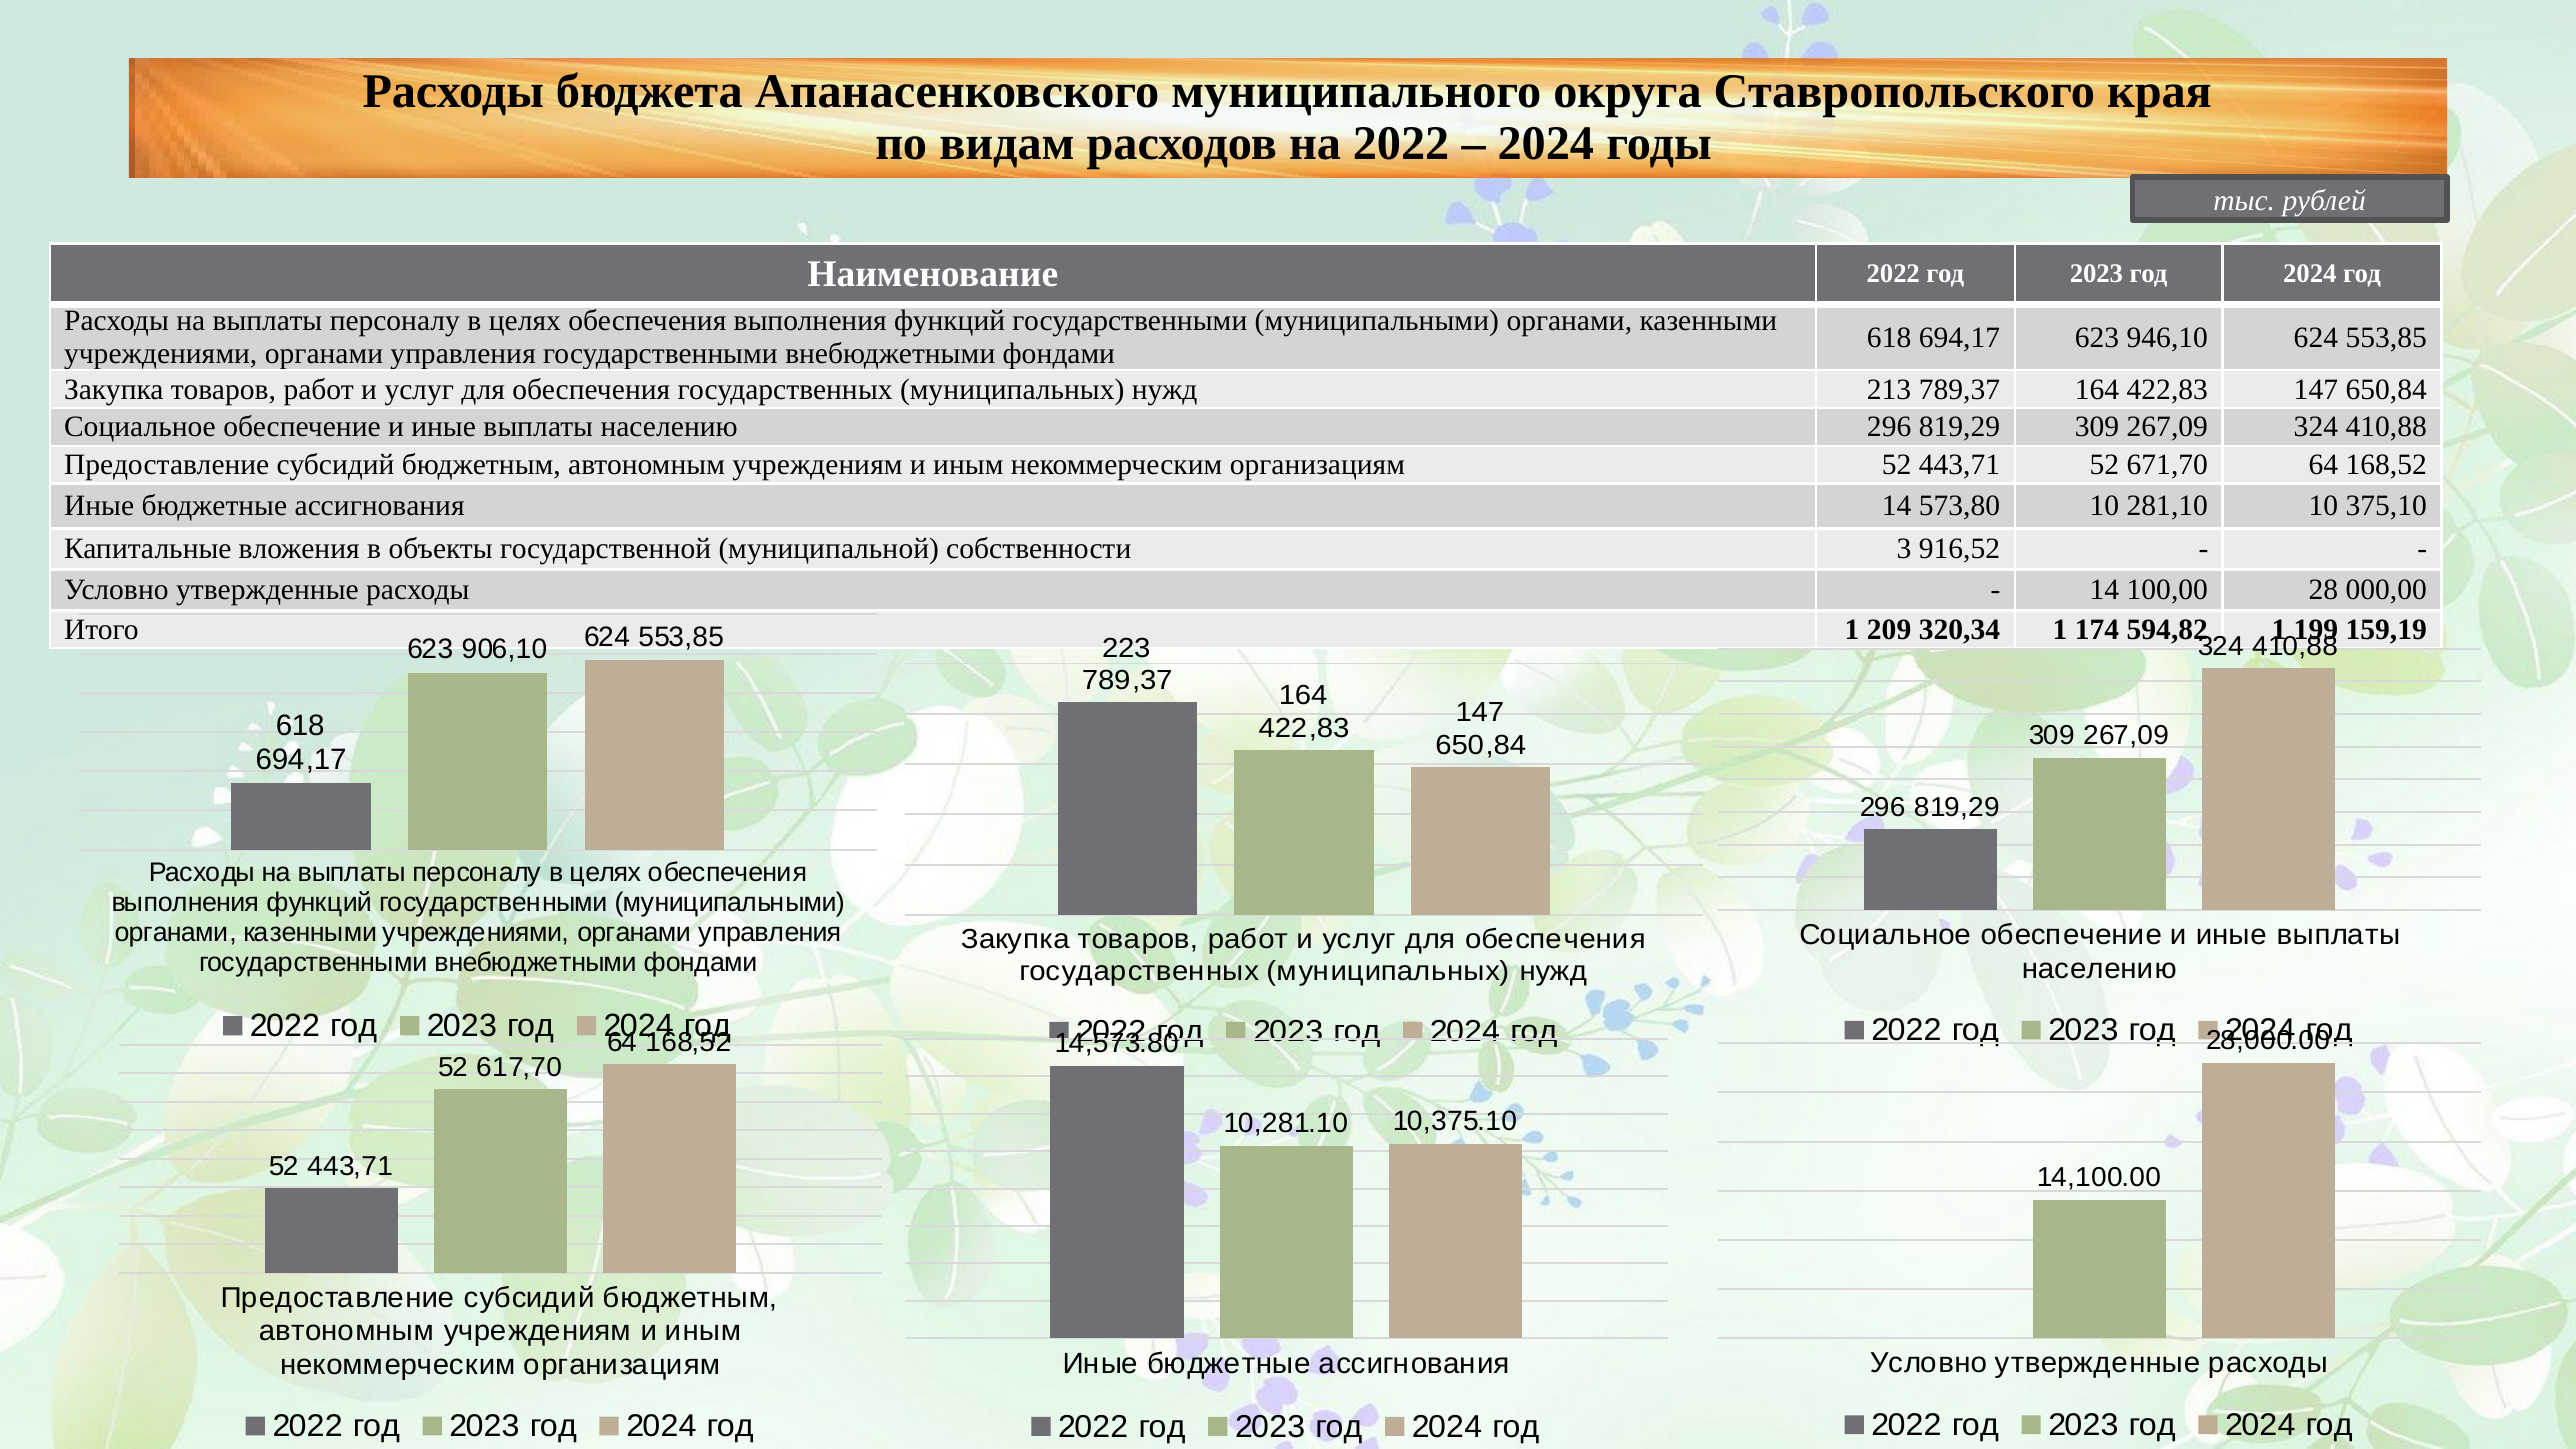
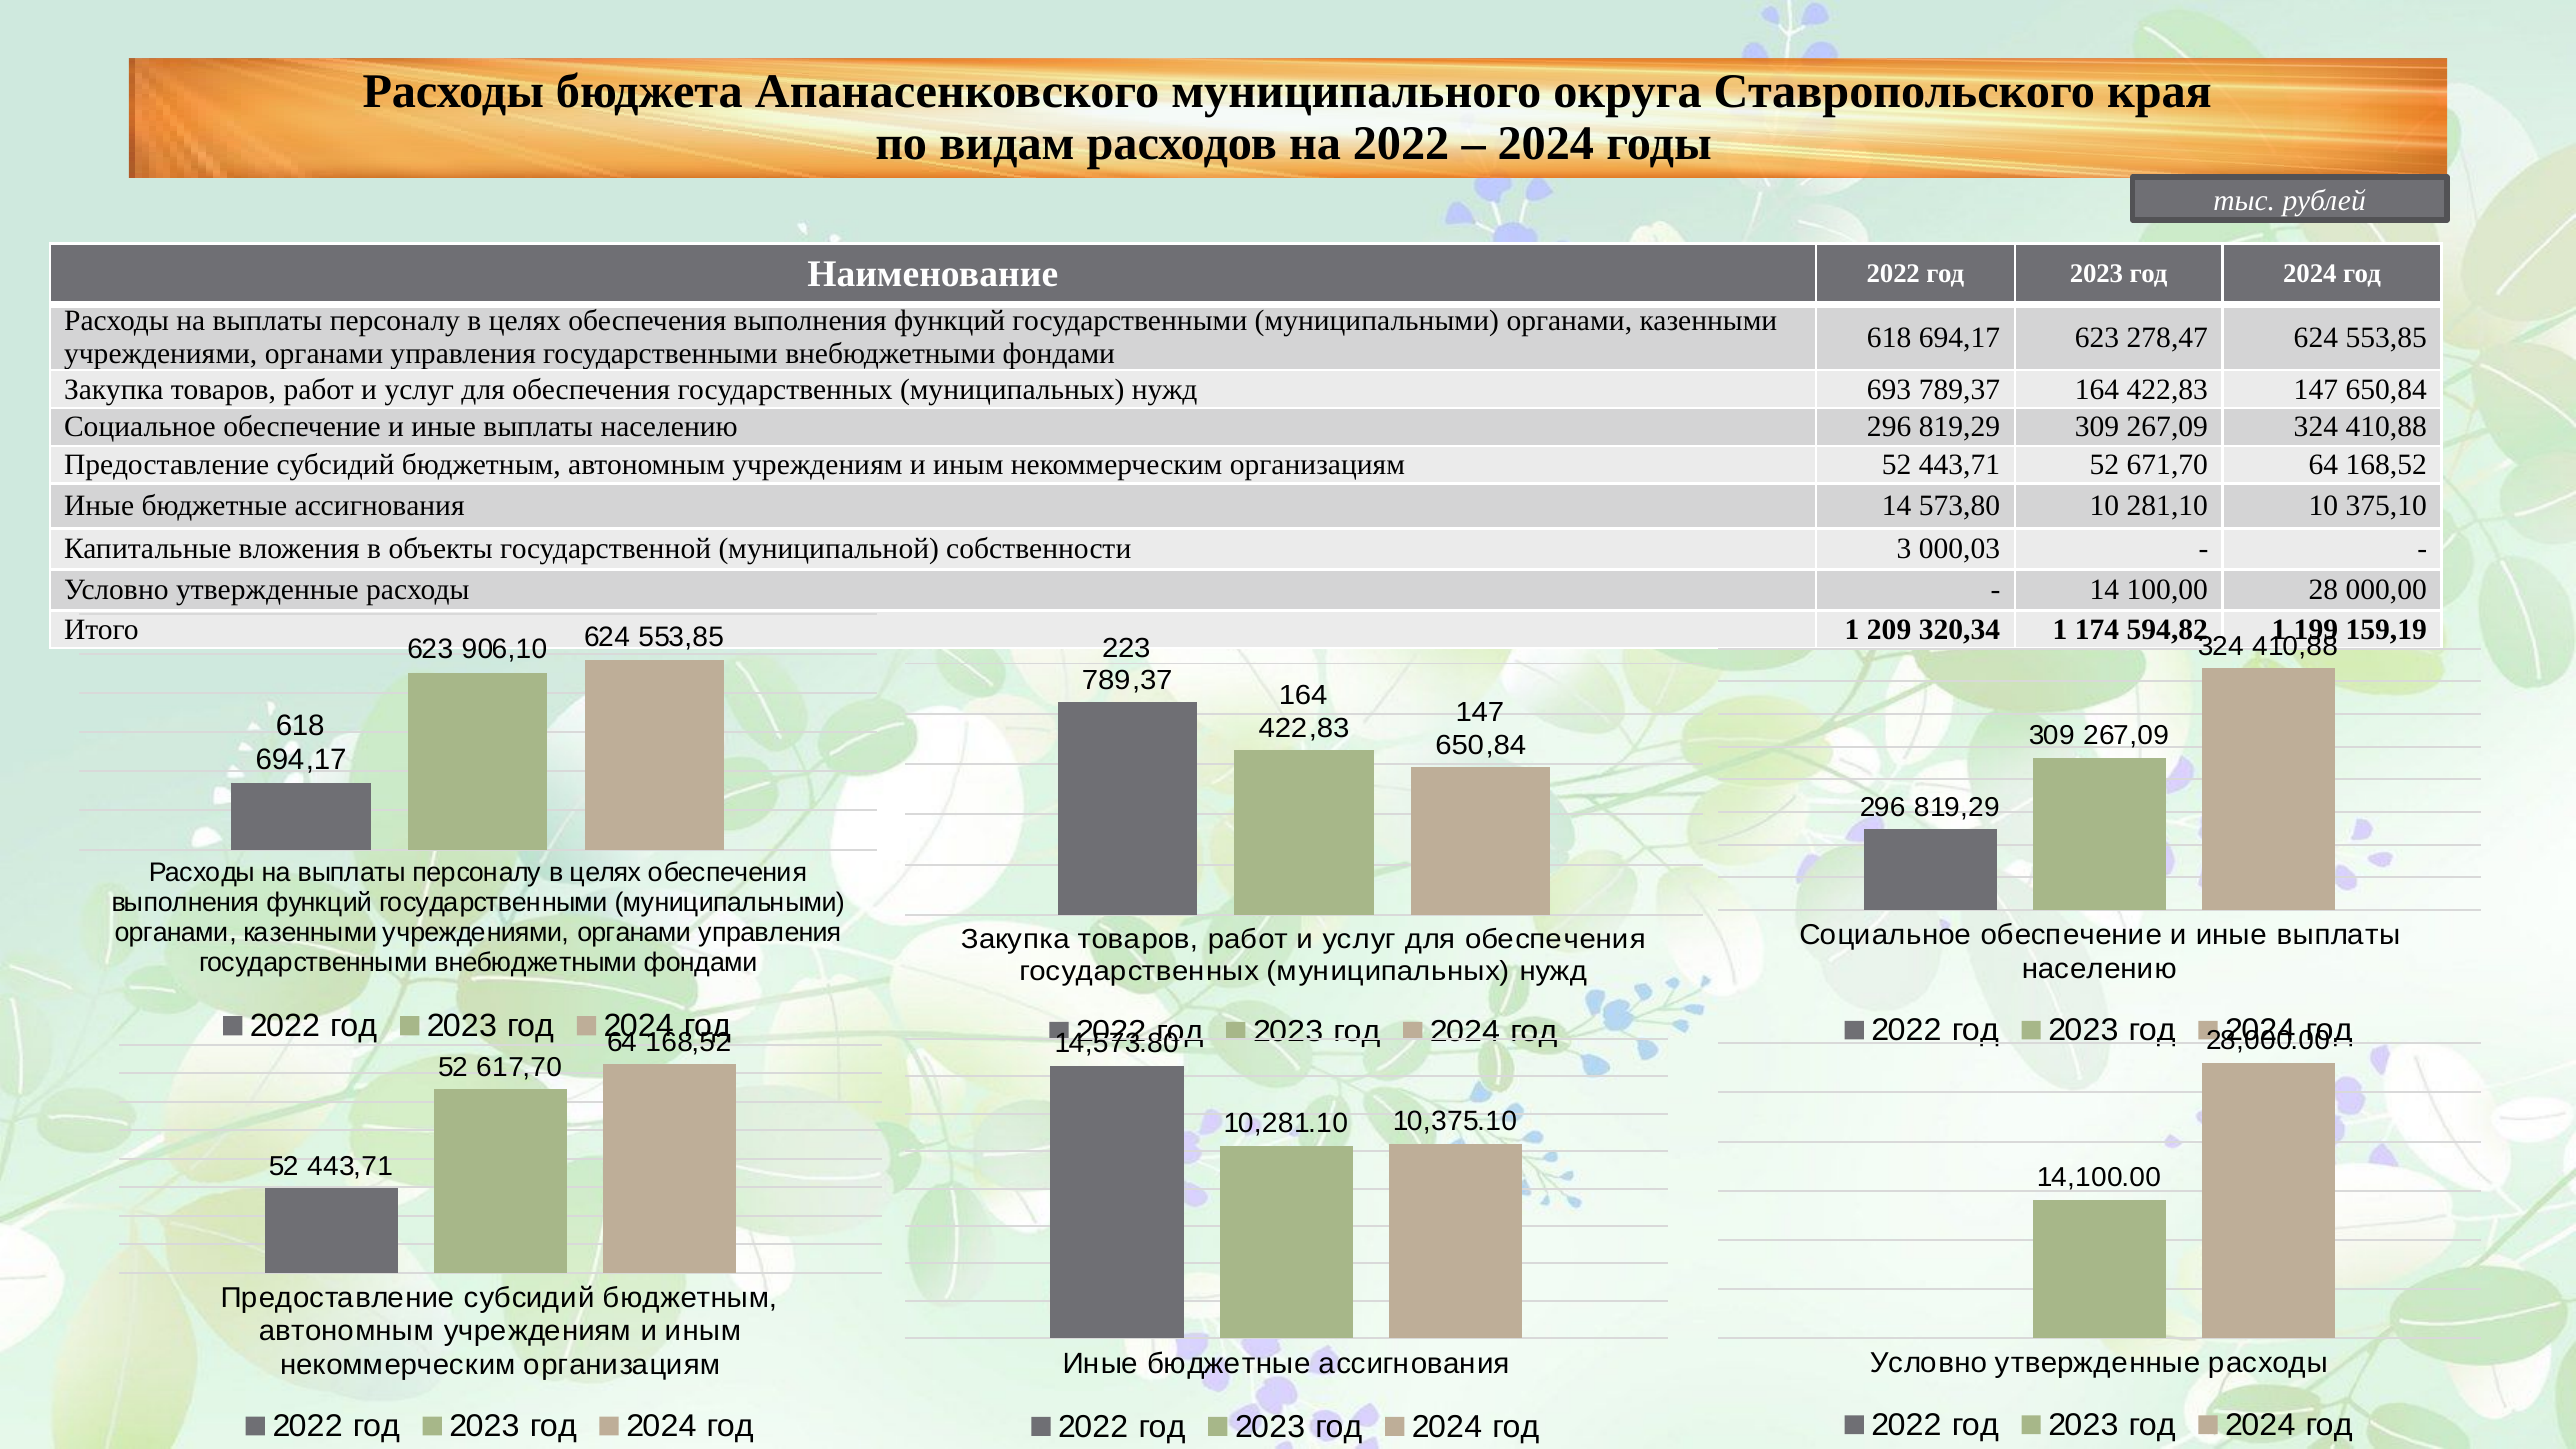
946,10: 946,10 -> 278,47
213: 213 -> 693
916,52: 916,52 -> 000,03
